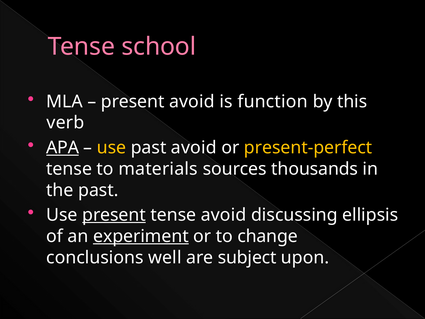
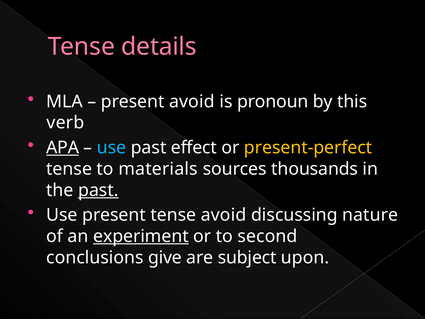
school: school -> details
function: function -> pronoun
use at (111, 148) colour: yellow -> light blue
past avoid: avoid -> effect
past at (98, 190) underline: none -> present
present at (114, 215) underline: present -> none
ellipsis: ellipsis -> nature
change: change -> second
well: well -> give
